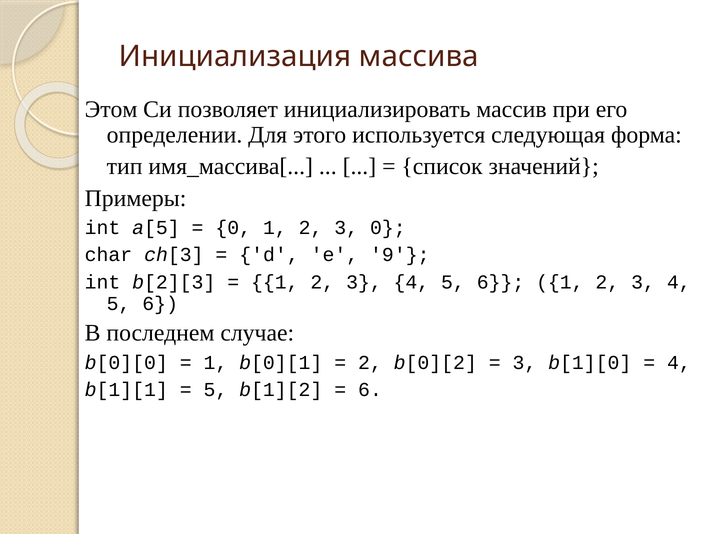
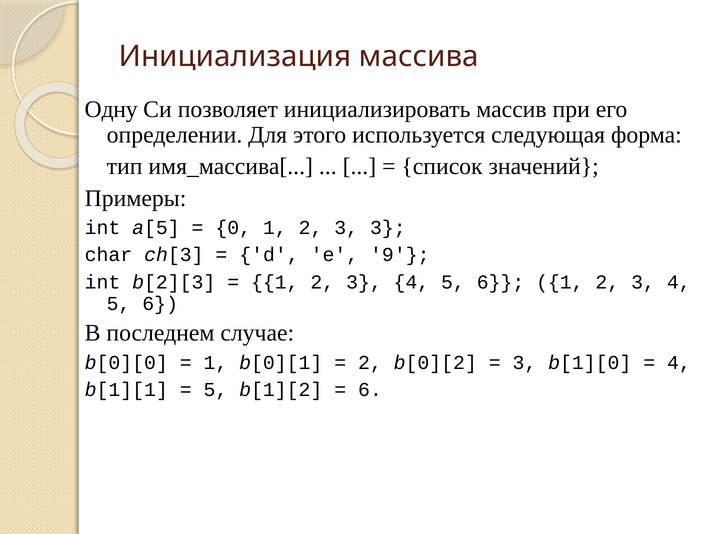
Этом: Этом -> Одну
3 0: 0 -> 3
